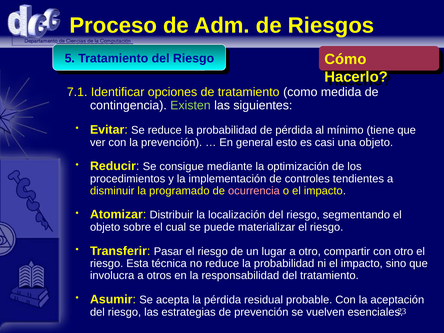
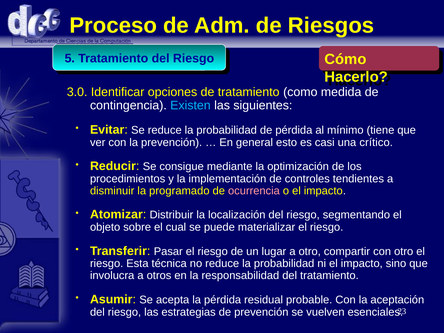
7.1: 7.1 -> 3.0
Existen colour: light green -> light blue
una objeto: objeto -> crítico
